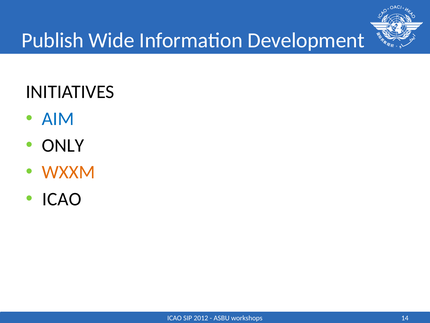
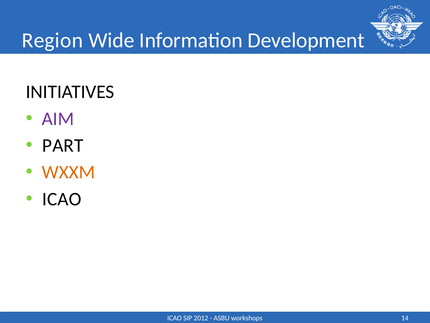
Publish: Publish -> Region
AIM colour: blue -> purple
ONLY: ONLY -> PART
